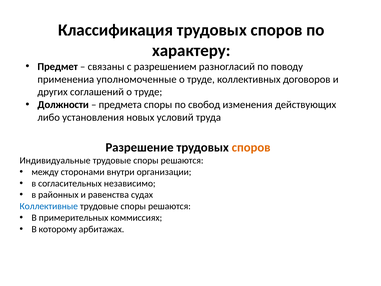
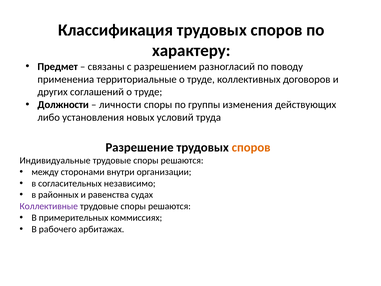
уполномоченные: уполномоченные -> территориальные
предмета: предмета -> личности
свобод: свобод -> группы
Коллективные colour: blue -> purple
которому: которому -> рабочего
